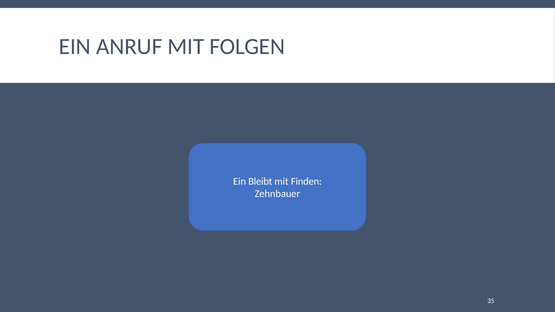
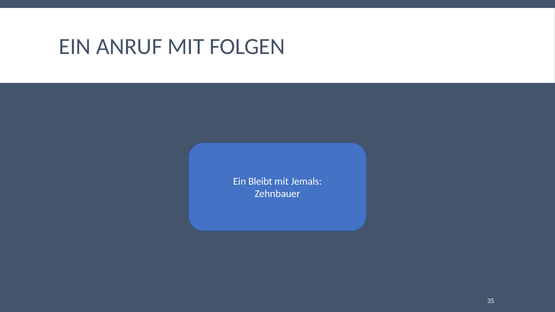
Finden: Finden -> Jemals
